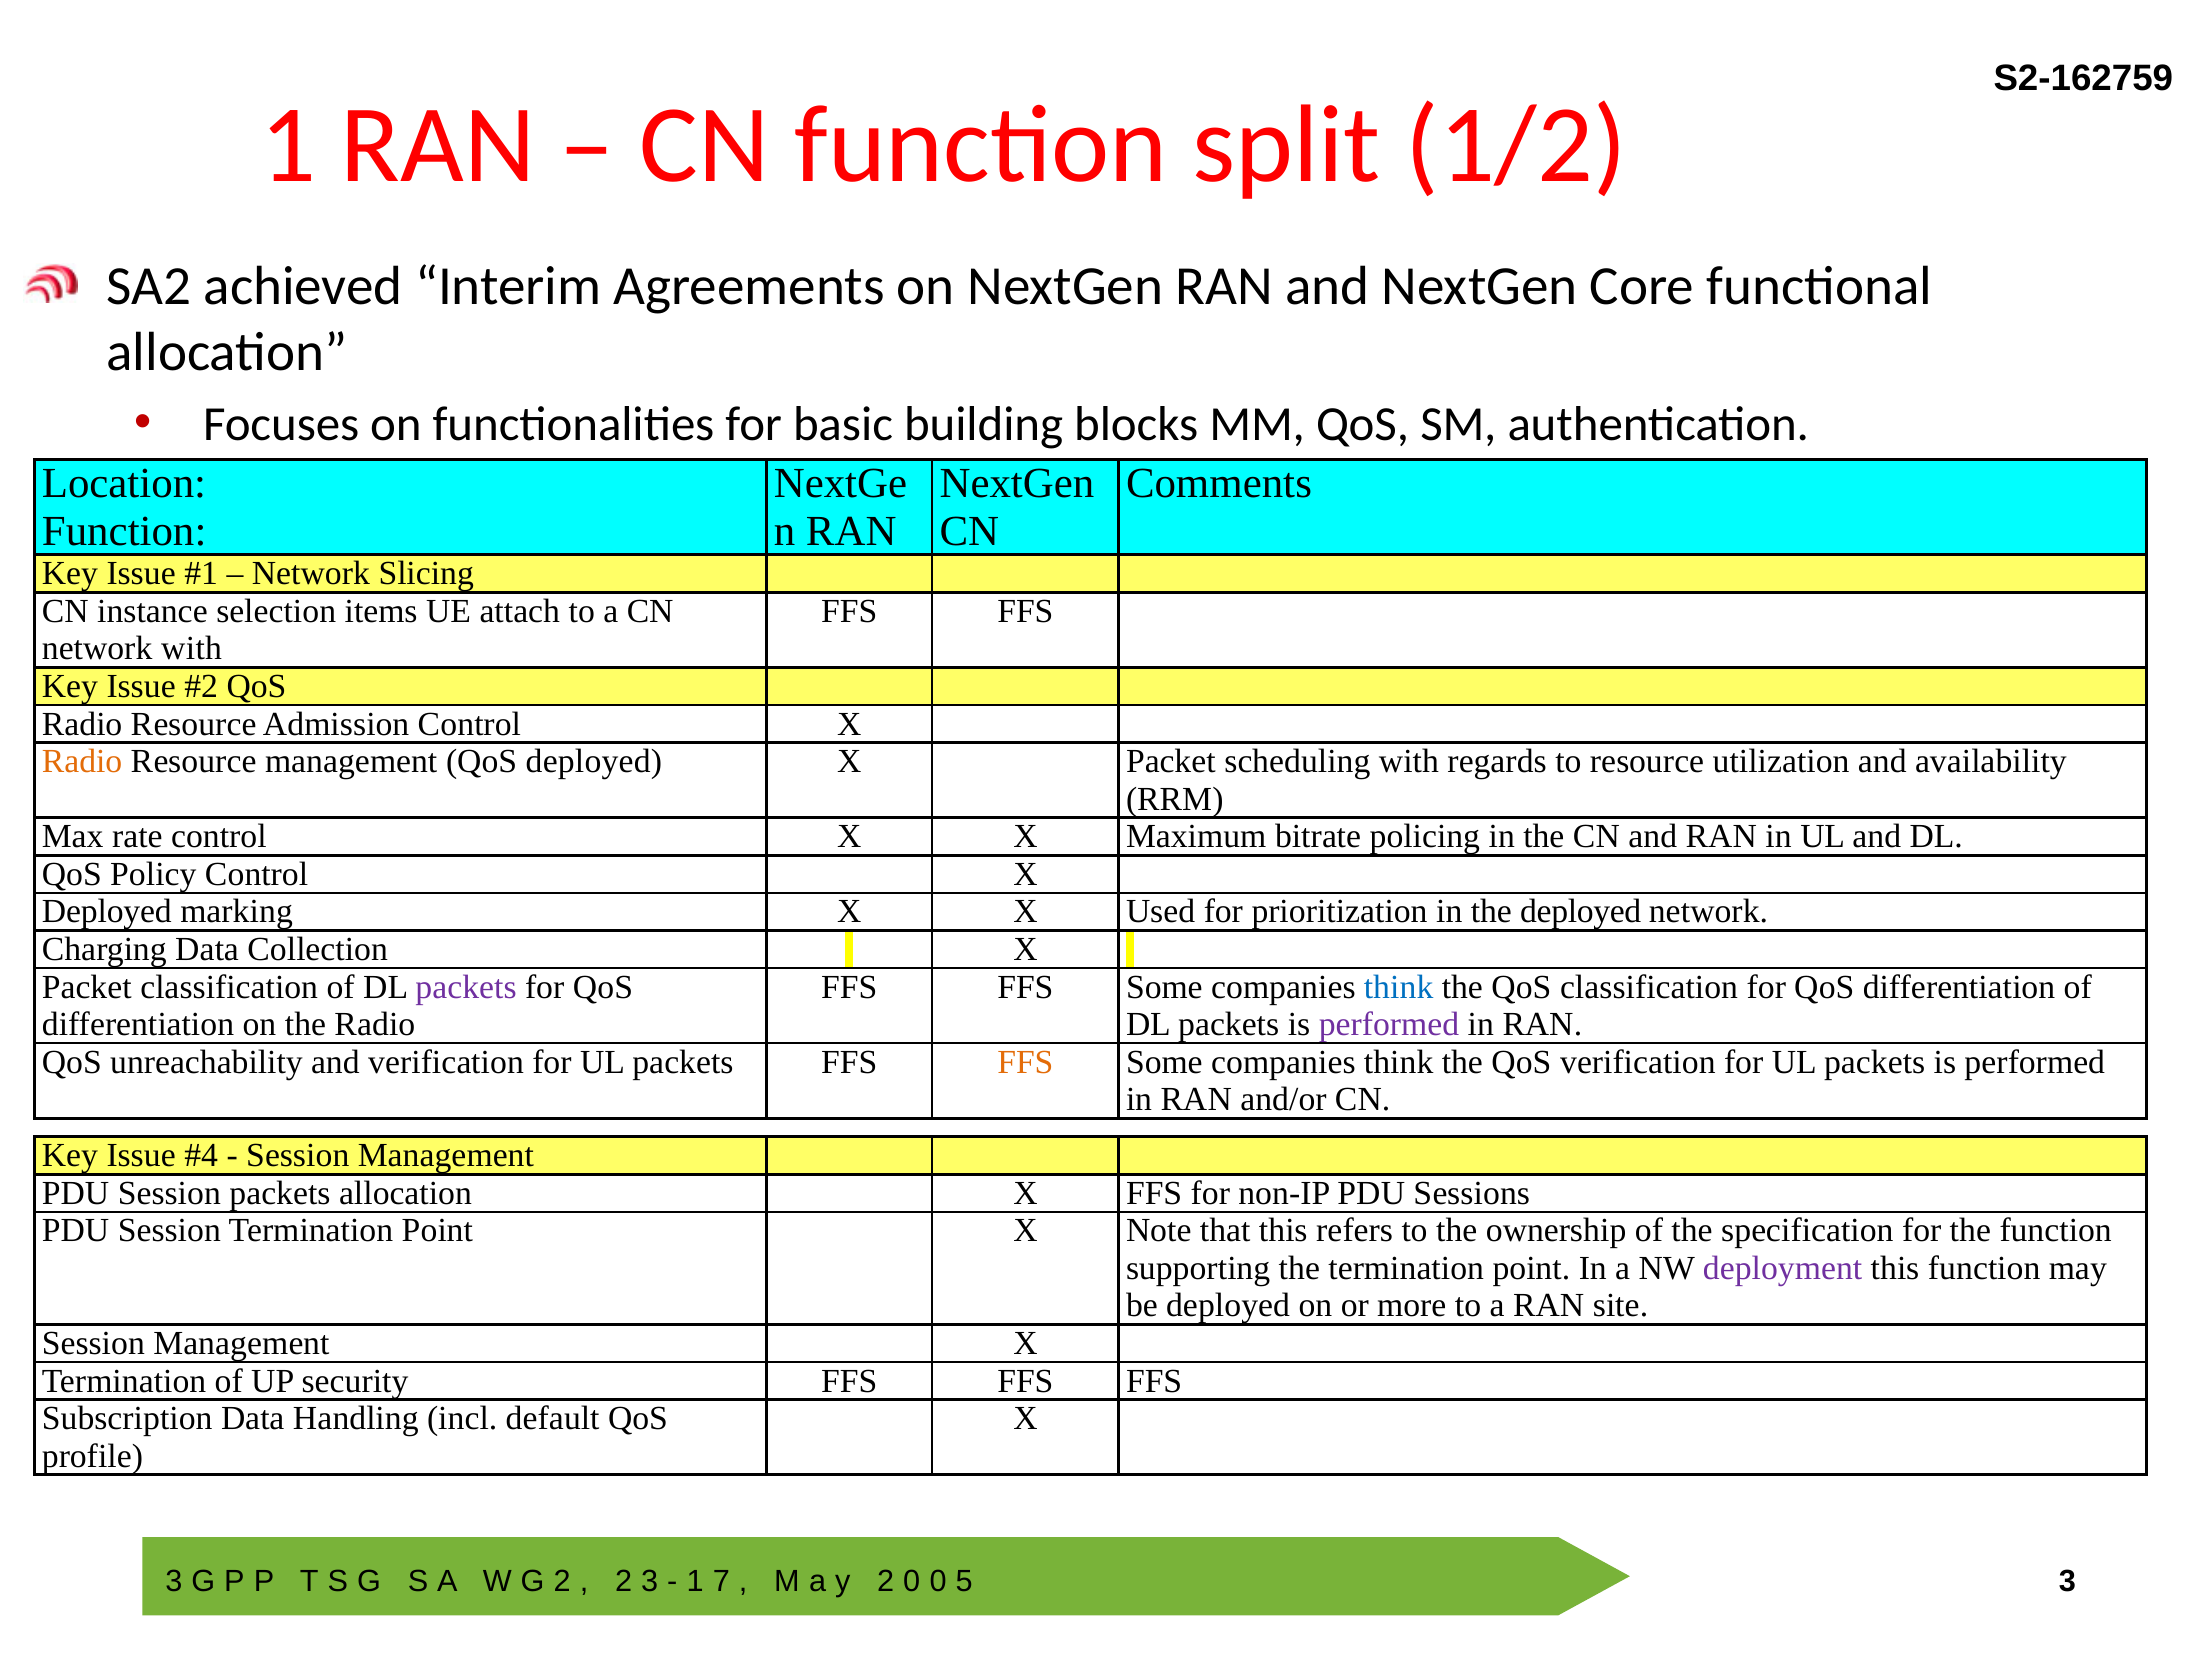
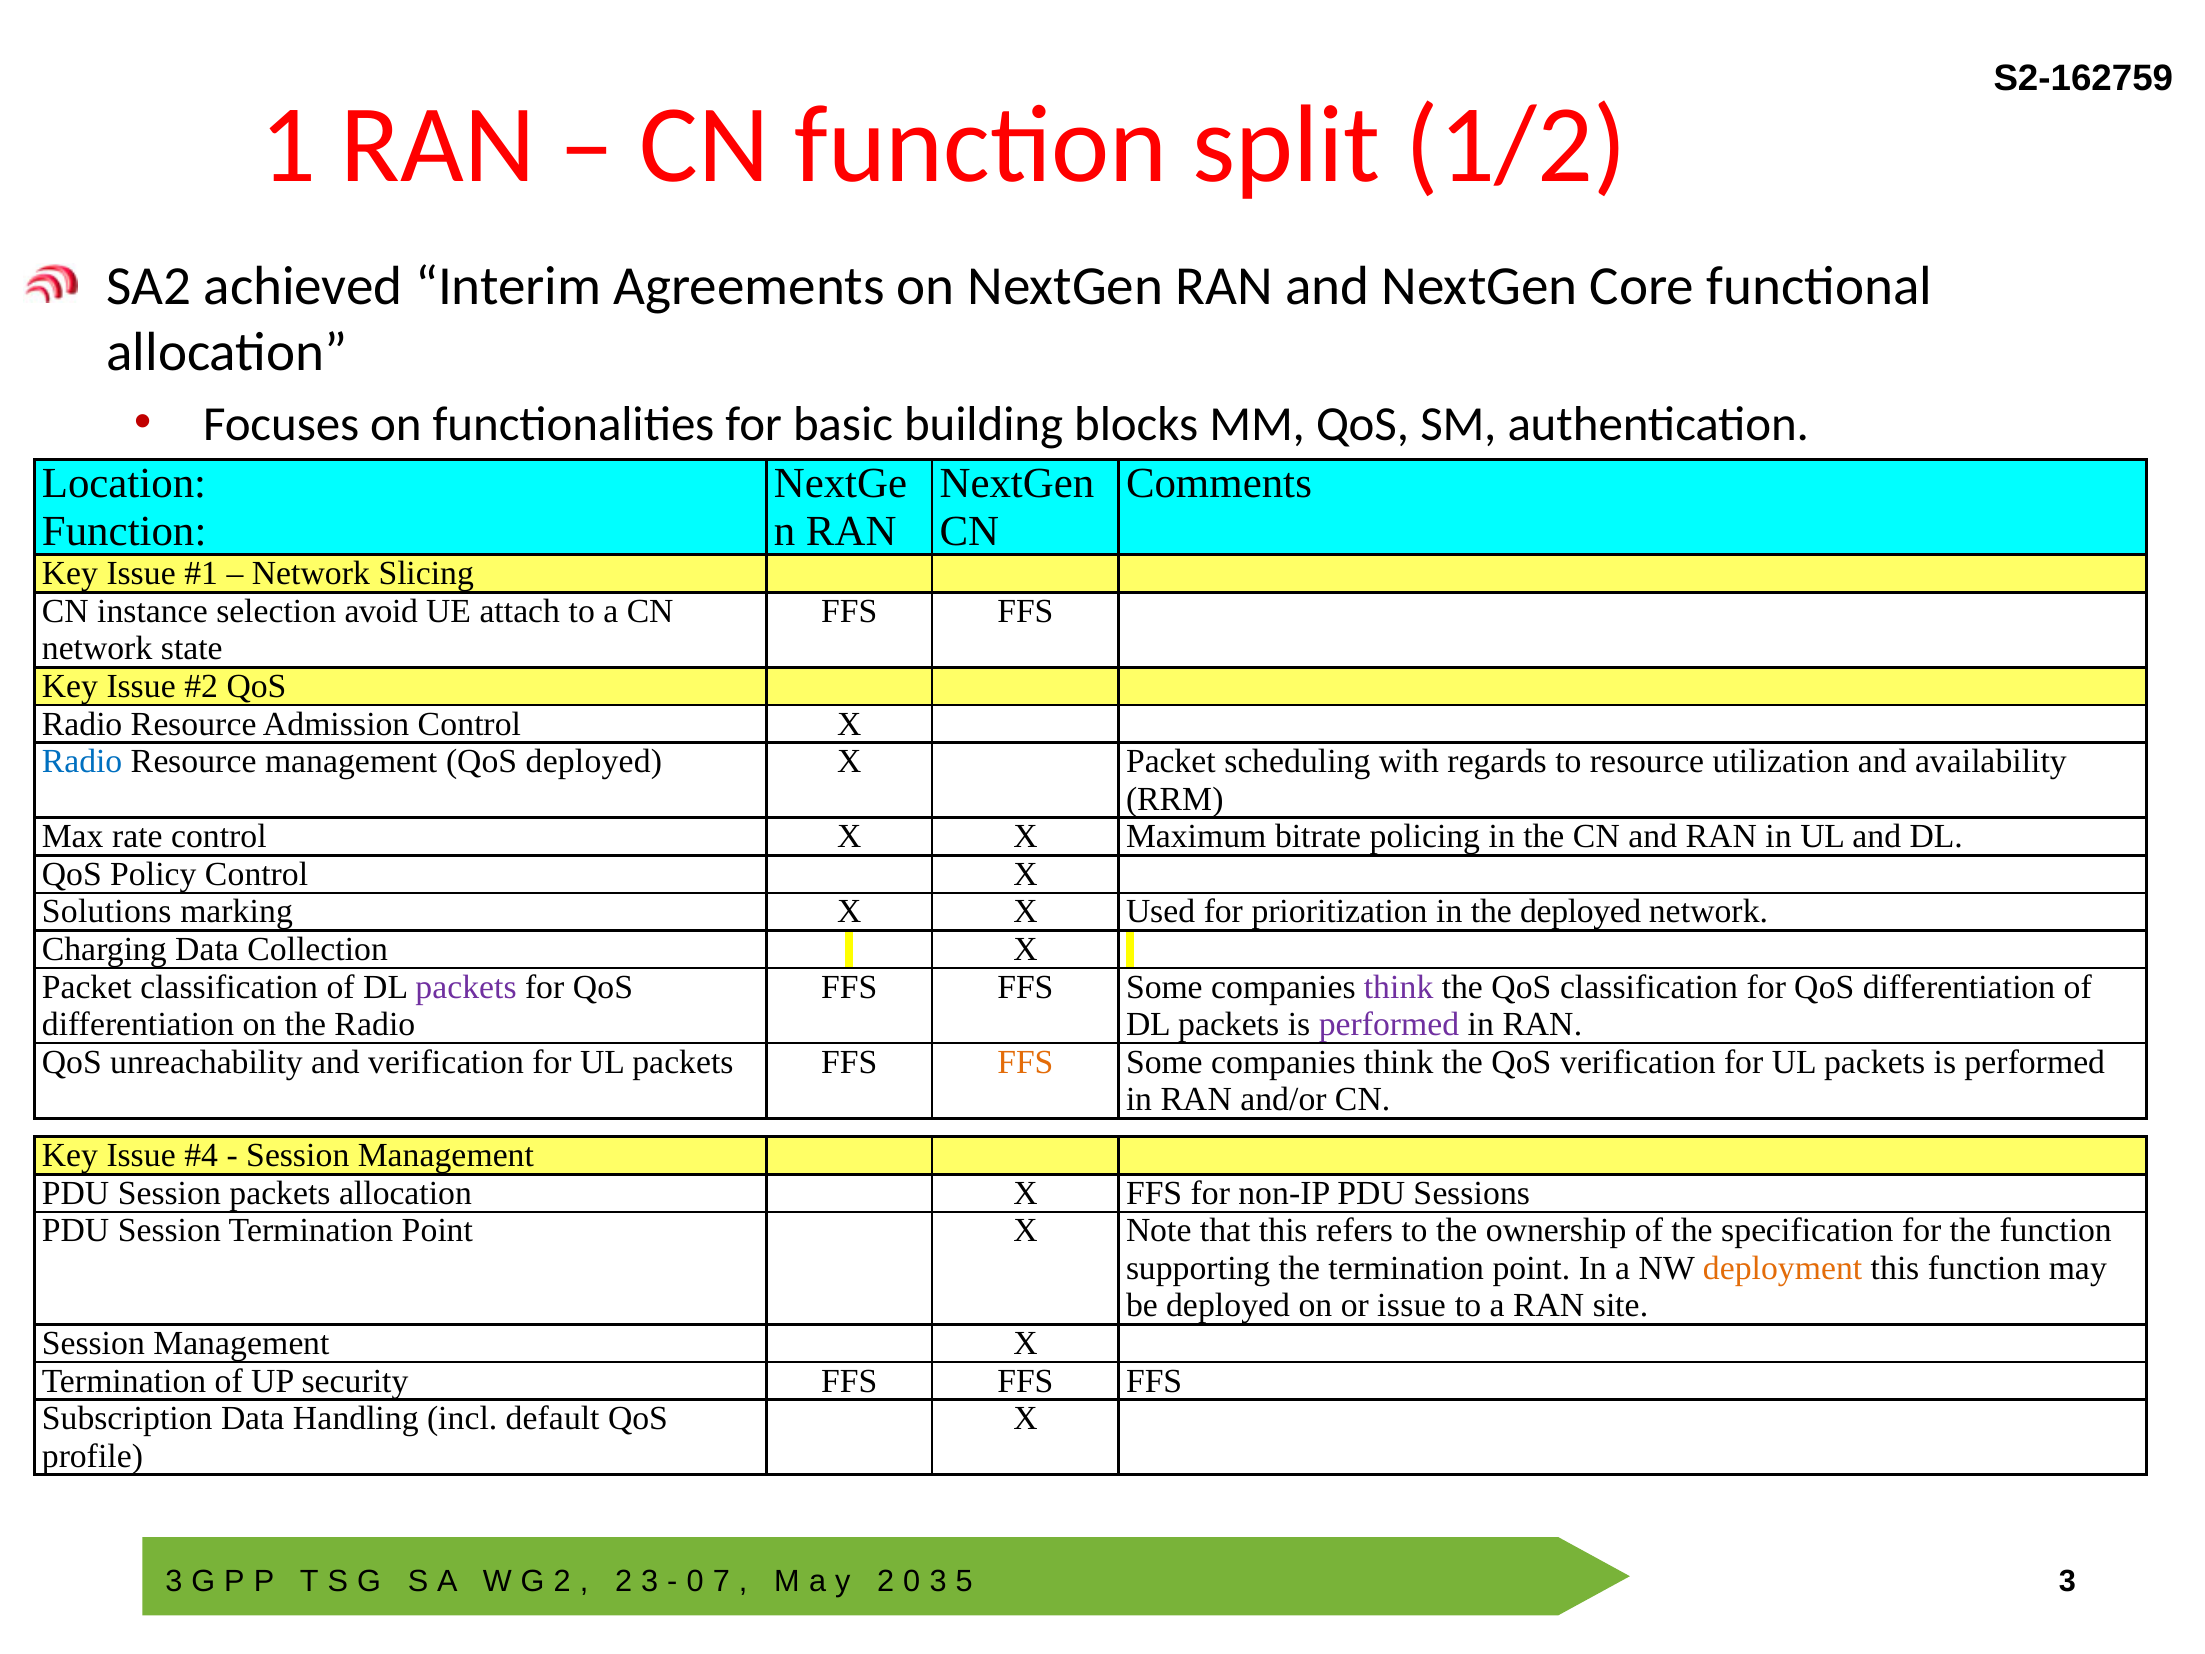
items: items -> avoid
network with: with -> state
Radio at (82, 761) colour: orange -> blue
Deployed at (107, 912): Deployed -> Solutions
think at (1399, 987) colour: blue -> purple
deployment colour: purple -> orange
or more: more -> issue
1 at (695, 1581): 1 -> 0
0 at (938, 1581): 0 -> 3
